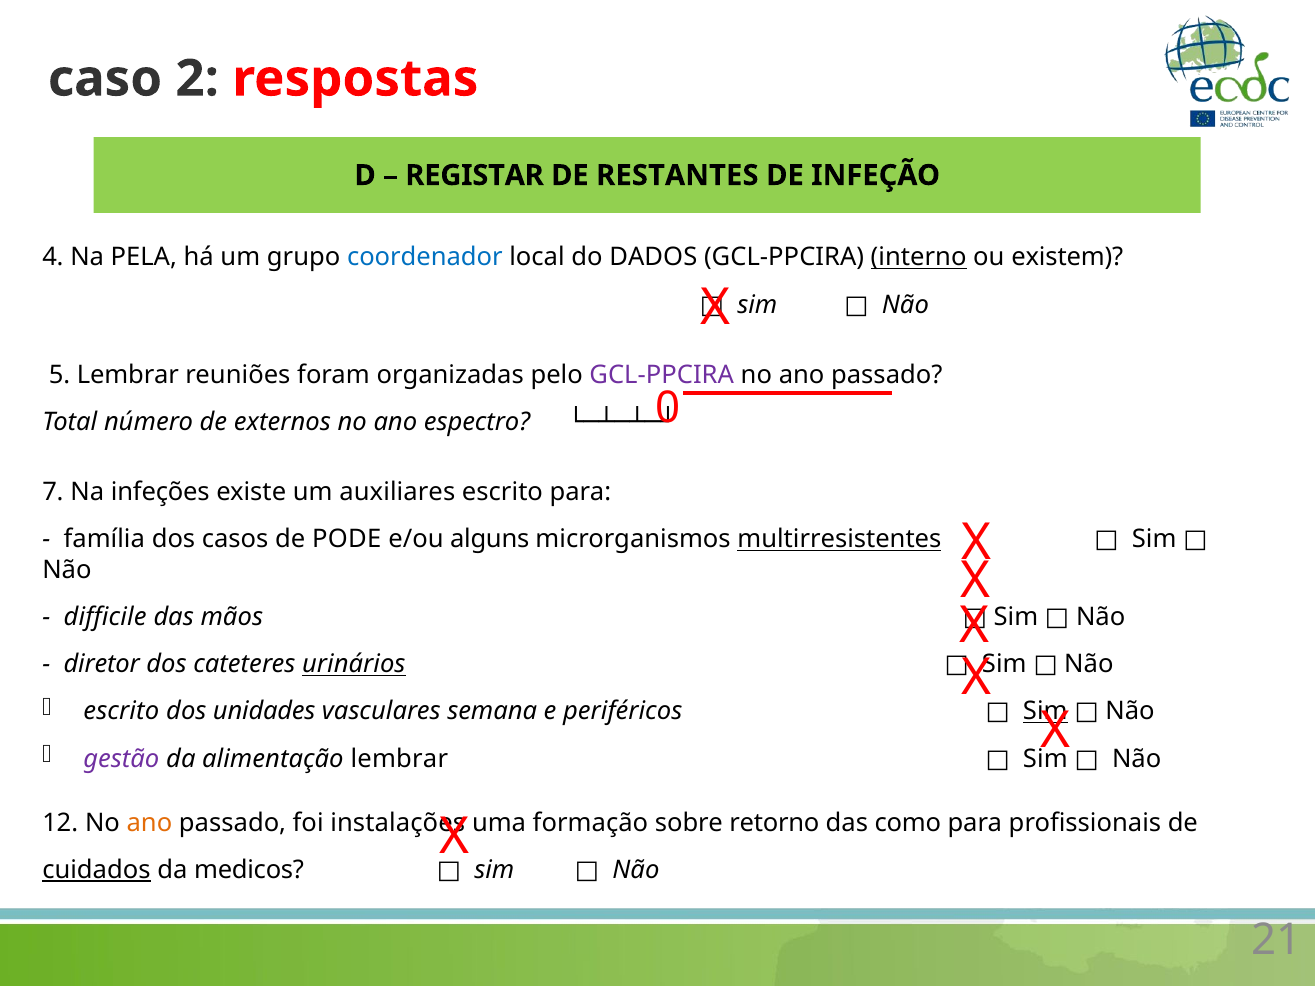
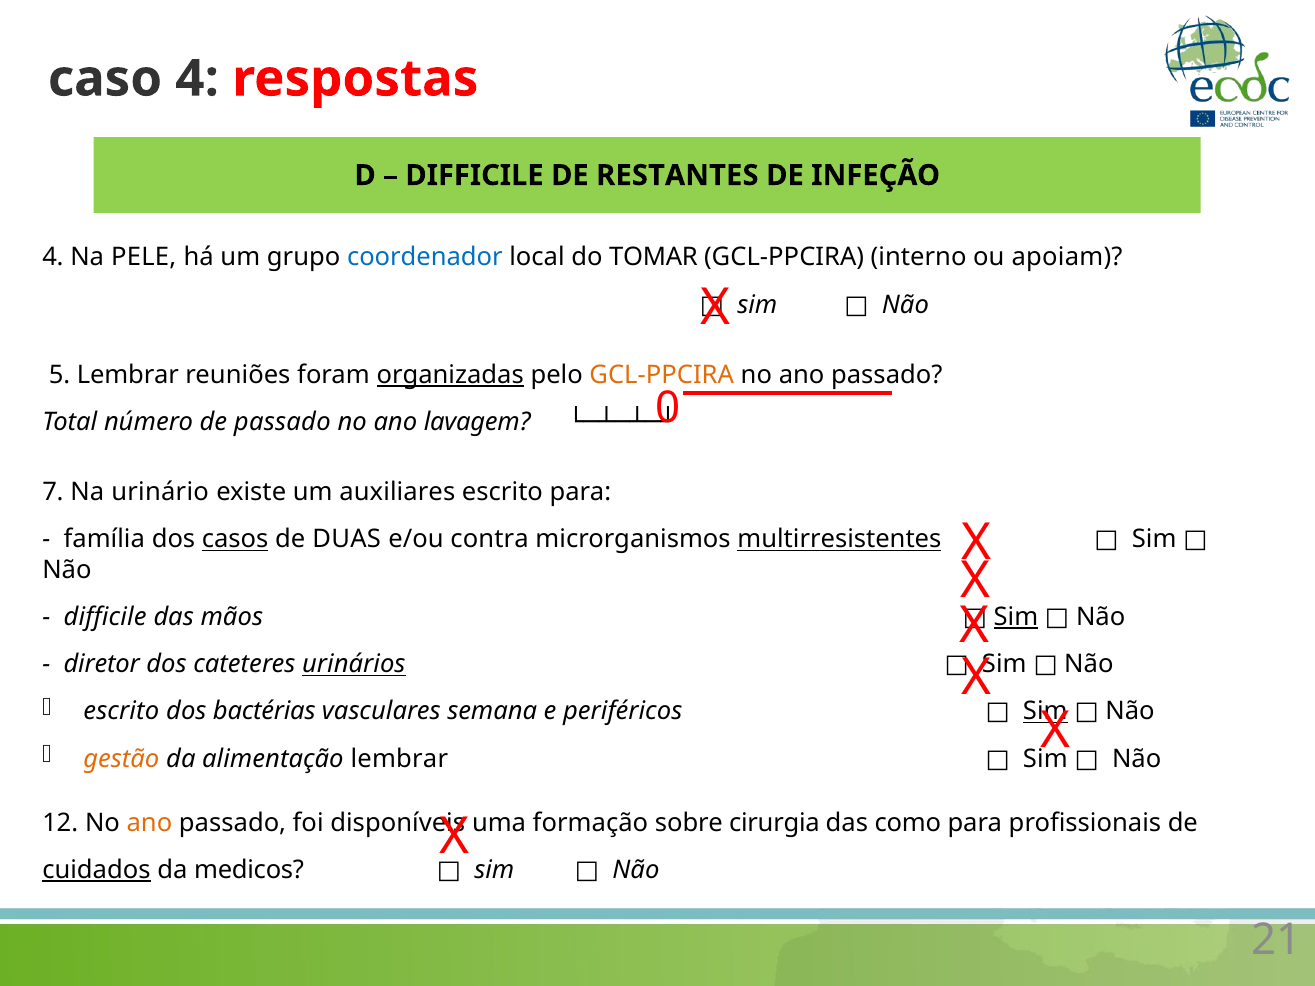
caso 2: 2 -> 4
REGISTAR at (475, 175): REGISTAR -> DIFFICILE
PELA: PELA -> PELE
DADOS: DADOS -> TOMAR
interno underline: present -> none
existem: existem -> apoiam
organizadas underline: none -> present
GCL-PPCIRA at (662, 375) colour: purple -> orange
de externos: externos -> passado
espectro: espectro -> lavagem
infeções: infeções -> urinário
casos underline: none -> present
PODE: PODE -> DUAS
alguns: alguns -> contra
Sim at (1016, 617) underline: none -> present
unidades: unidades -> bactérias
gestão colour: purple -> orange
instalações: instalações -> disponíveis
retorno: retorno -> cirurgia
